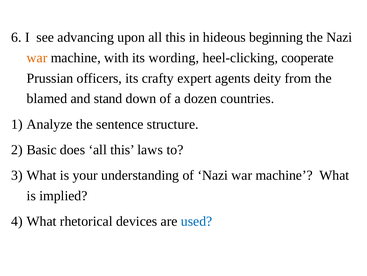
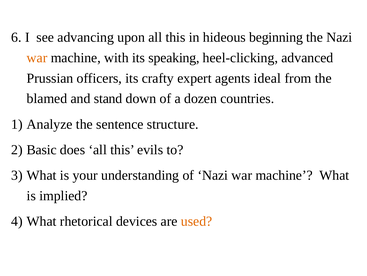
wording: wording -> speaking
cooperate: cooperate -> advanced
deity: deity -> ideal
laws: laws -> evils
used colour: blue -> orange
